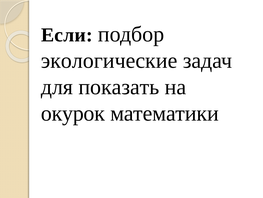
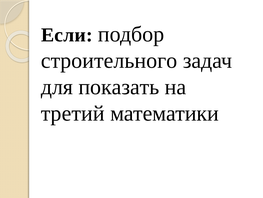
экологические: экологические -> строительного
окурок: окурок -> третий
